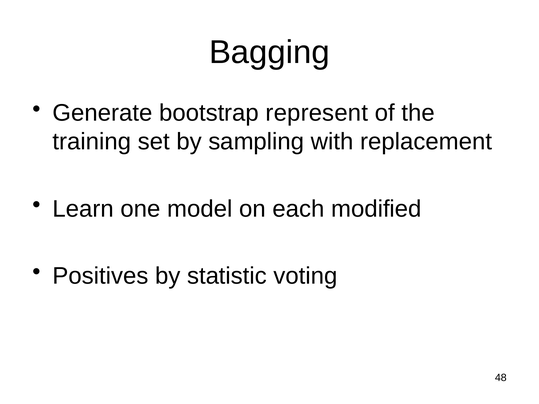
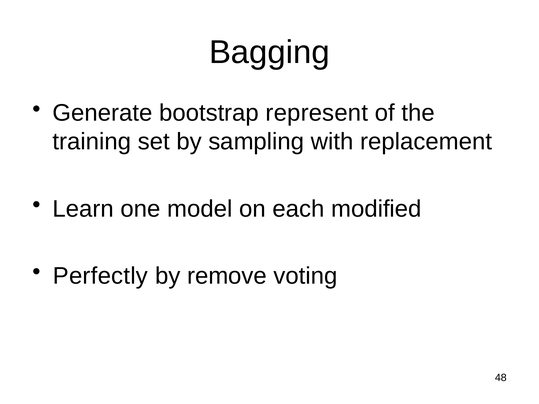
Positives: Positives -> Perfectly
statistic: statistic -> remove
